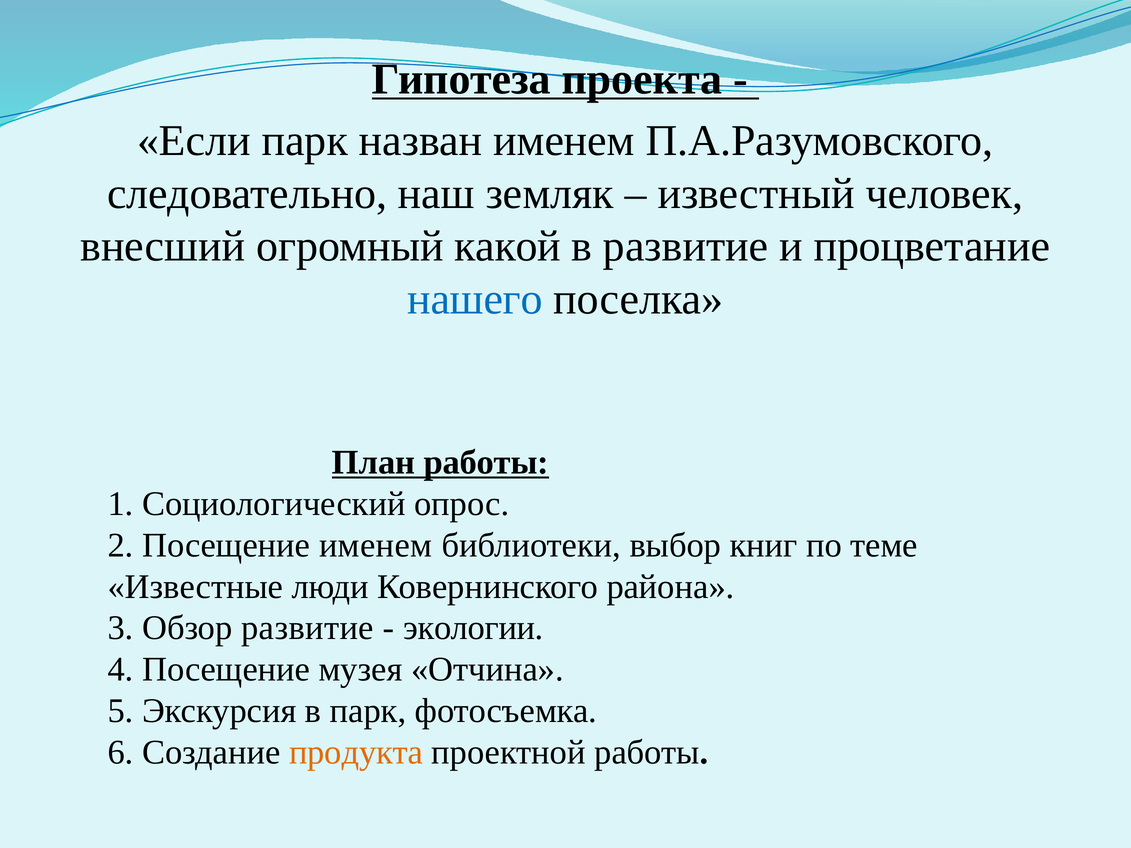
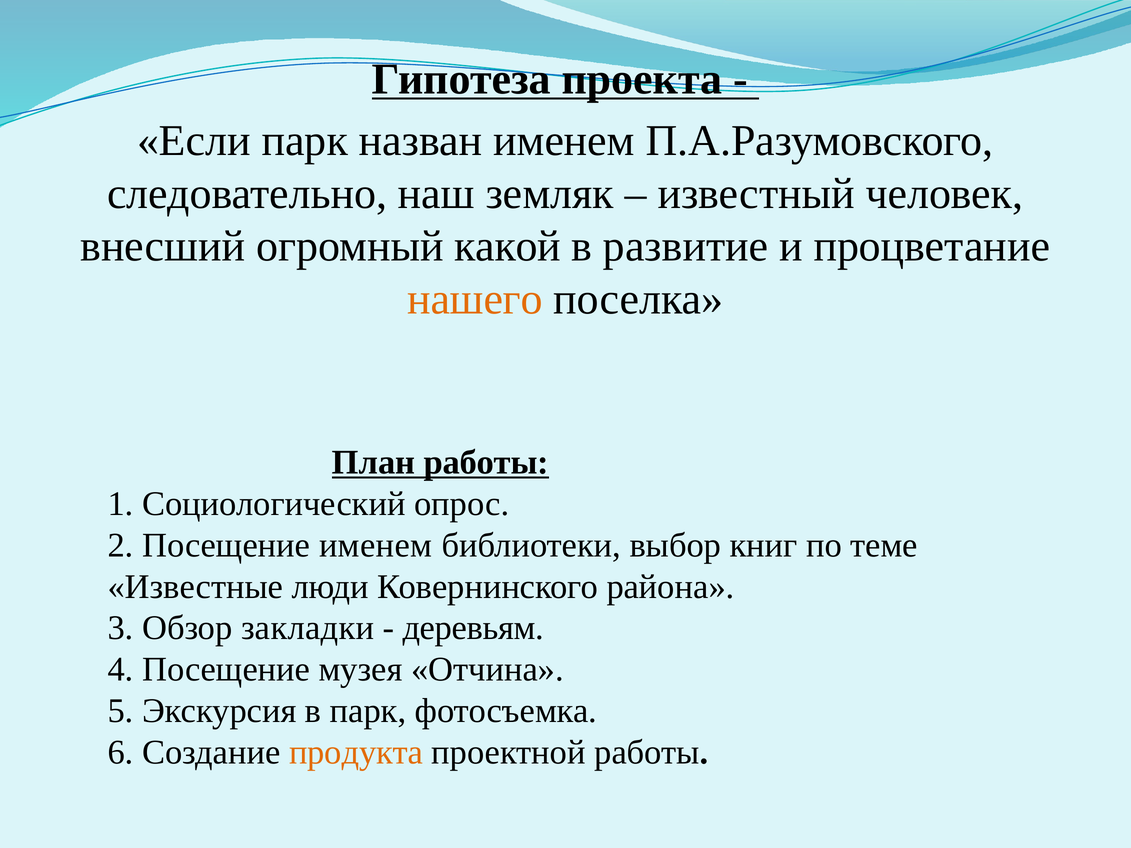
нашего colour: blue -> orange
Обзор развитие: развитие -> закладки
экологии: экологии -> деревьям
